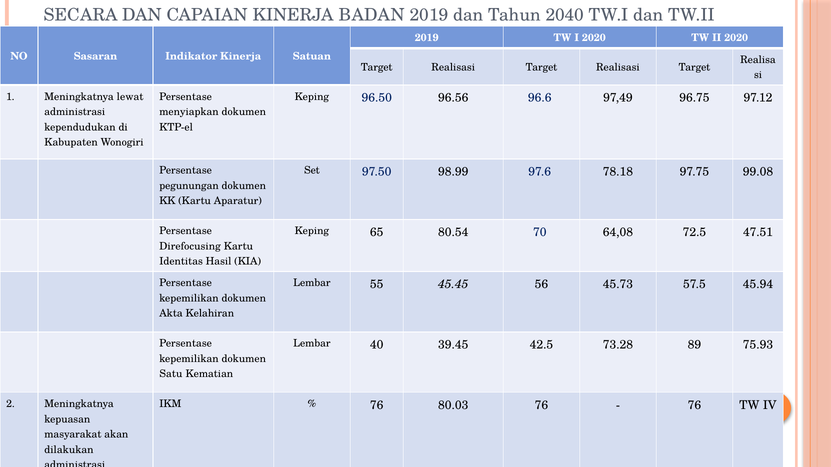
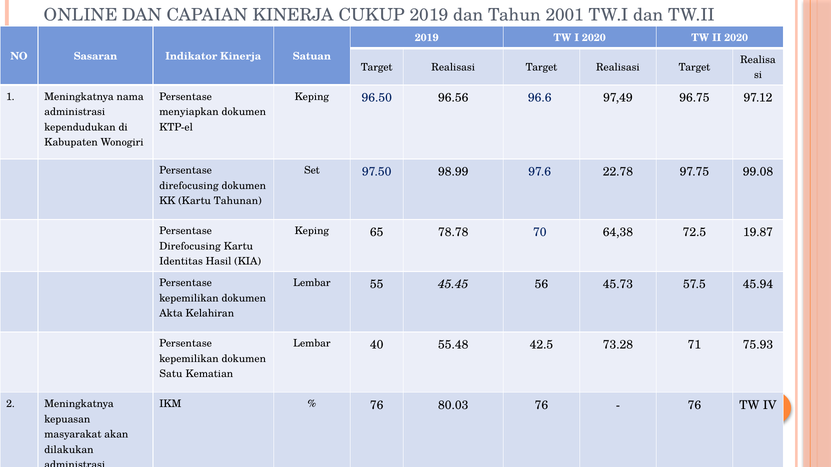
SECARA: SECARA -> ONLINE
BADAN: BADAN -> CUKUP
2040: 2040 -> 2001
lewat: lewat -> nama
78.18: 78.18 -> 22.78
pegunungan at (189, 186): pegunungan -> direfocusing
Aparatur: Aparatur -> Tahunan
80.54: 80.54 -> 78.78
64,08: 64,08 -> 64,38
47.51: 47.51 -> 19.87
39.45: 39.45 -> 55.48
89: 89 -> 71
